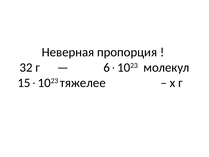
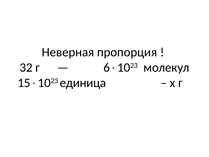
тяжелее: тяжелее -> единица
